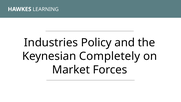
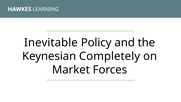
Industries: Industries -> Inevitable
